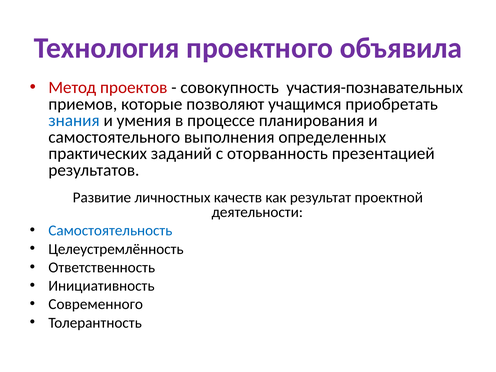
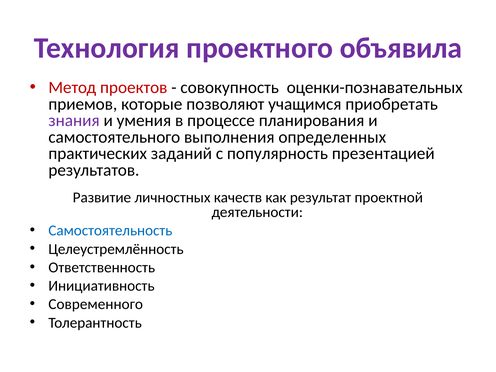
участия-познавательных: участия-познавательных -> оценки-познавательных
знания colour: blue -> purple
оторванность: оторванность -> популярность
